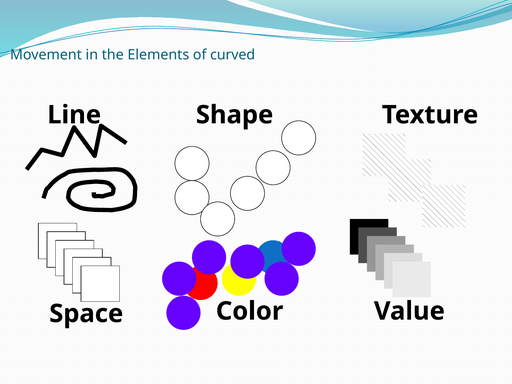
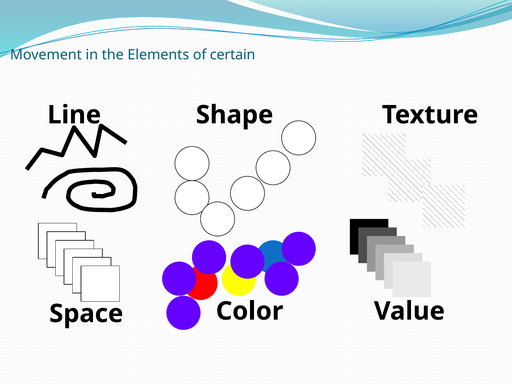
curved: curved -> certain
